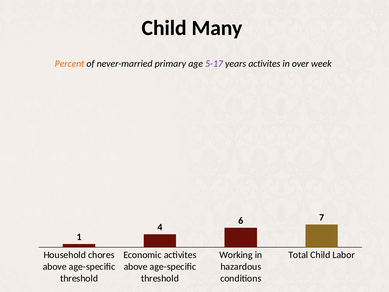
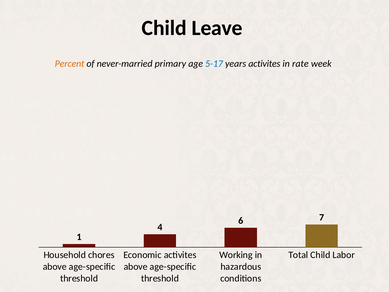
Many: Many -> Leave
5-17 colour: purple -> blue
over: over -> rate
